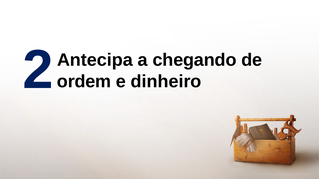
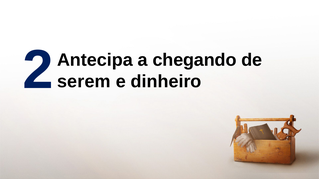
ordem: ordem -> serem
